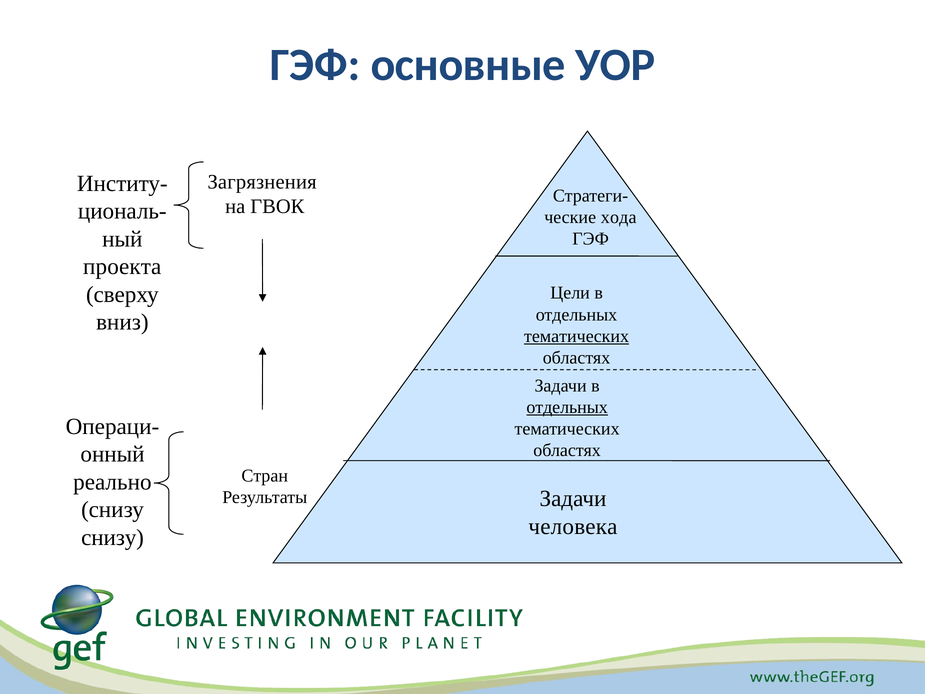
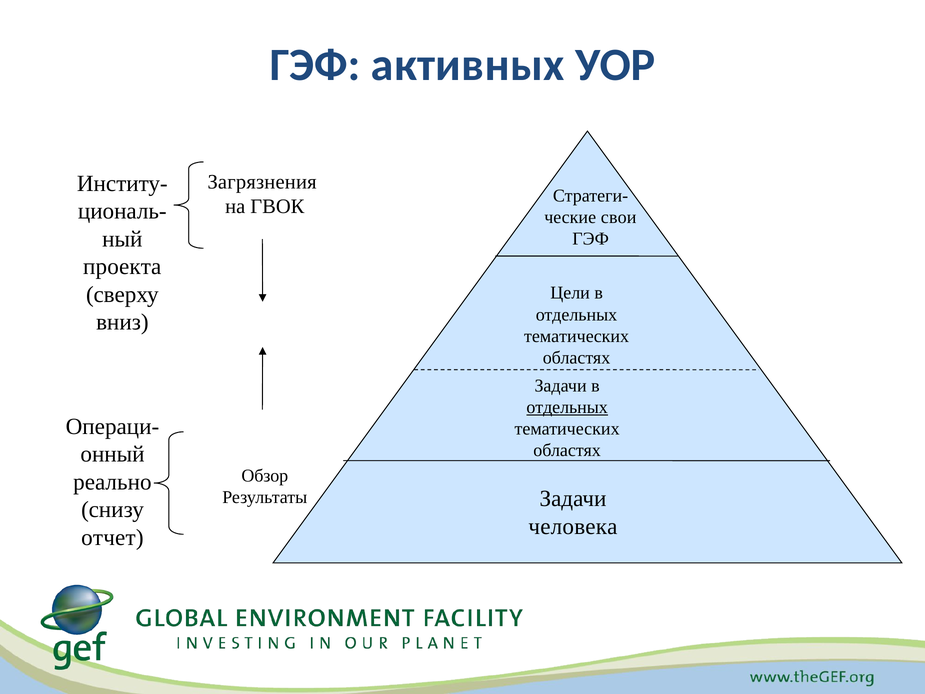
основные: основные -> активных
хода: хода -> свои
тематических at (577, 336) underline: present -> none
Стран: Стран -> Обзор
снизу at (113, 537): снизу -> отчет
